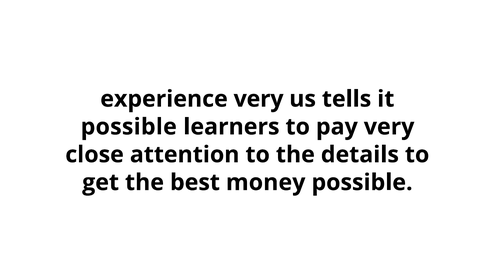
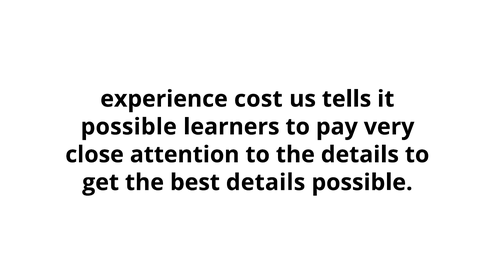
experience very: very -> cost
best money: money -> details
